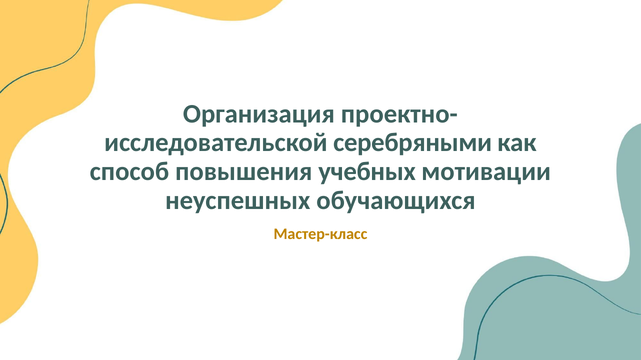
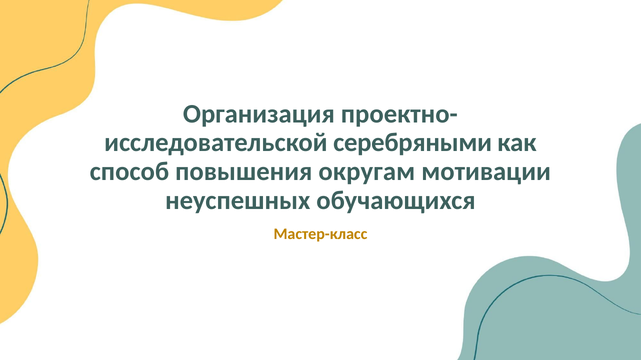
учебных: учебных -> округам
